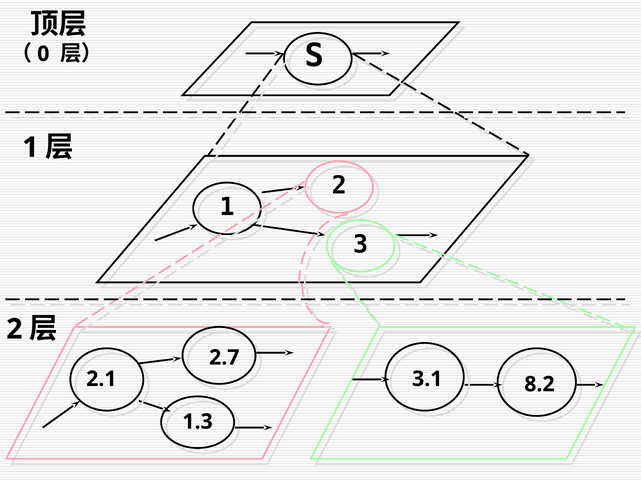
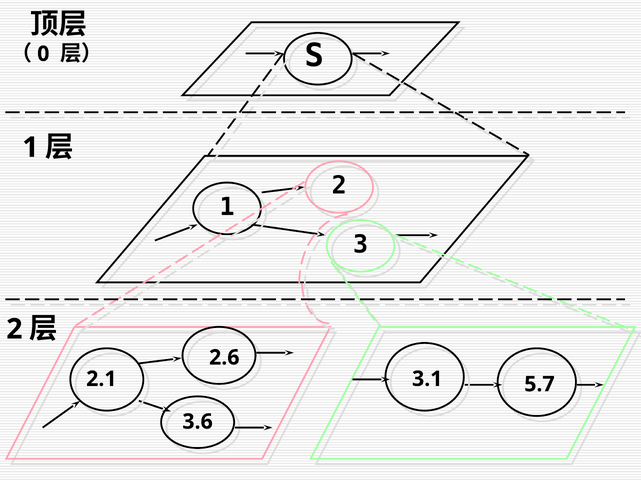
2.7: 2.7 -> 2.6
8.2: 8.2 -> 5.7
1.3: 1.3 -> 3.6
